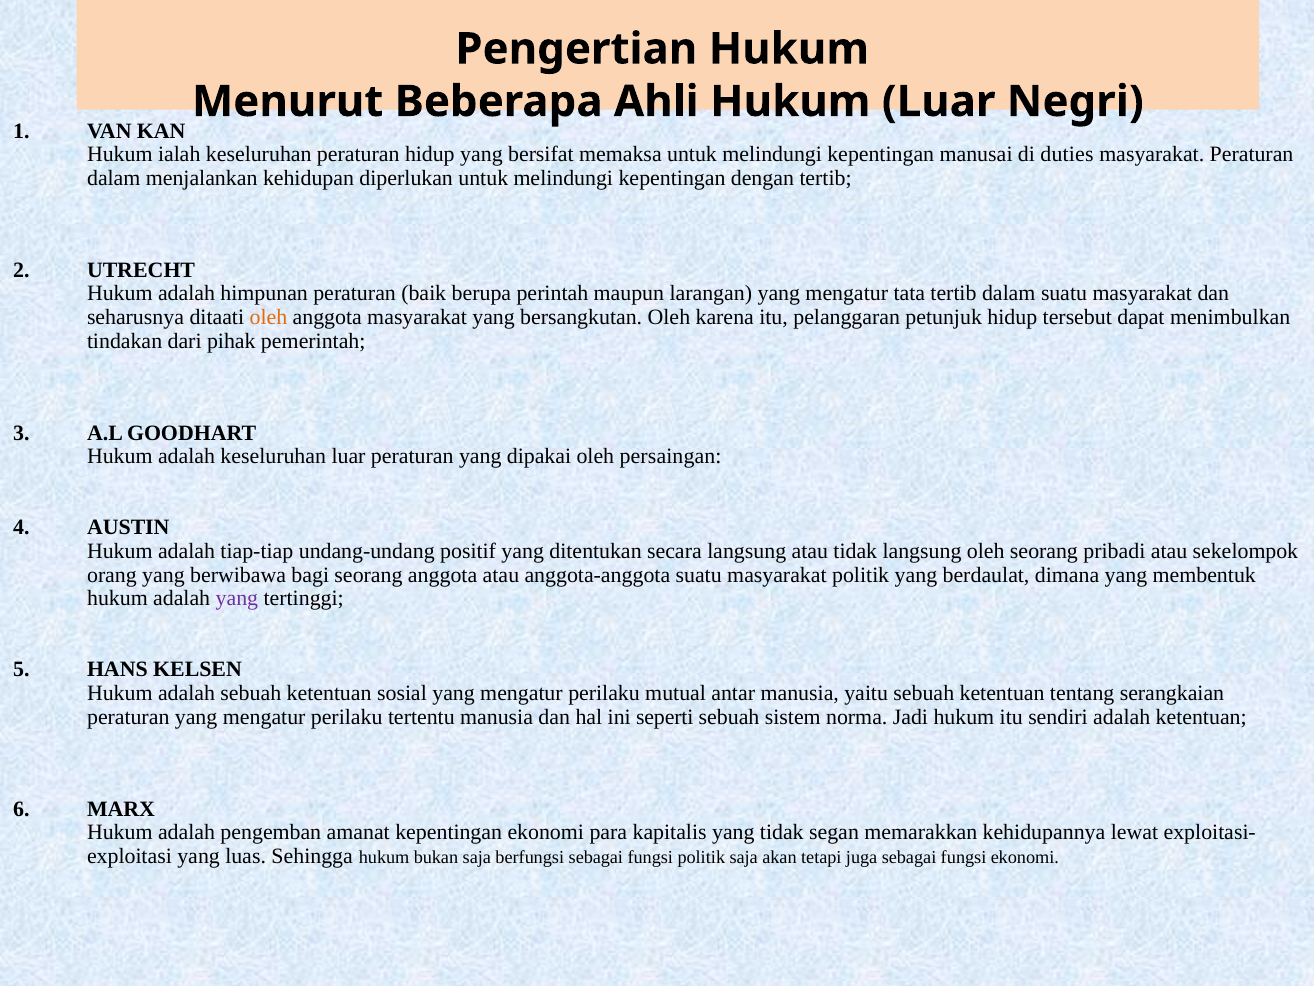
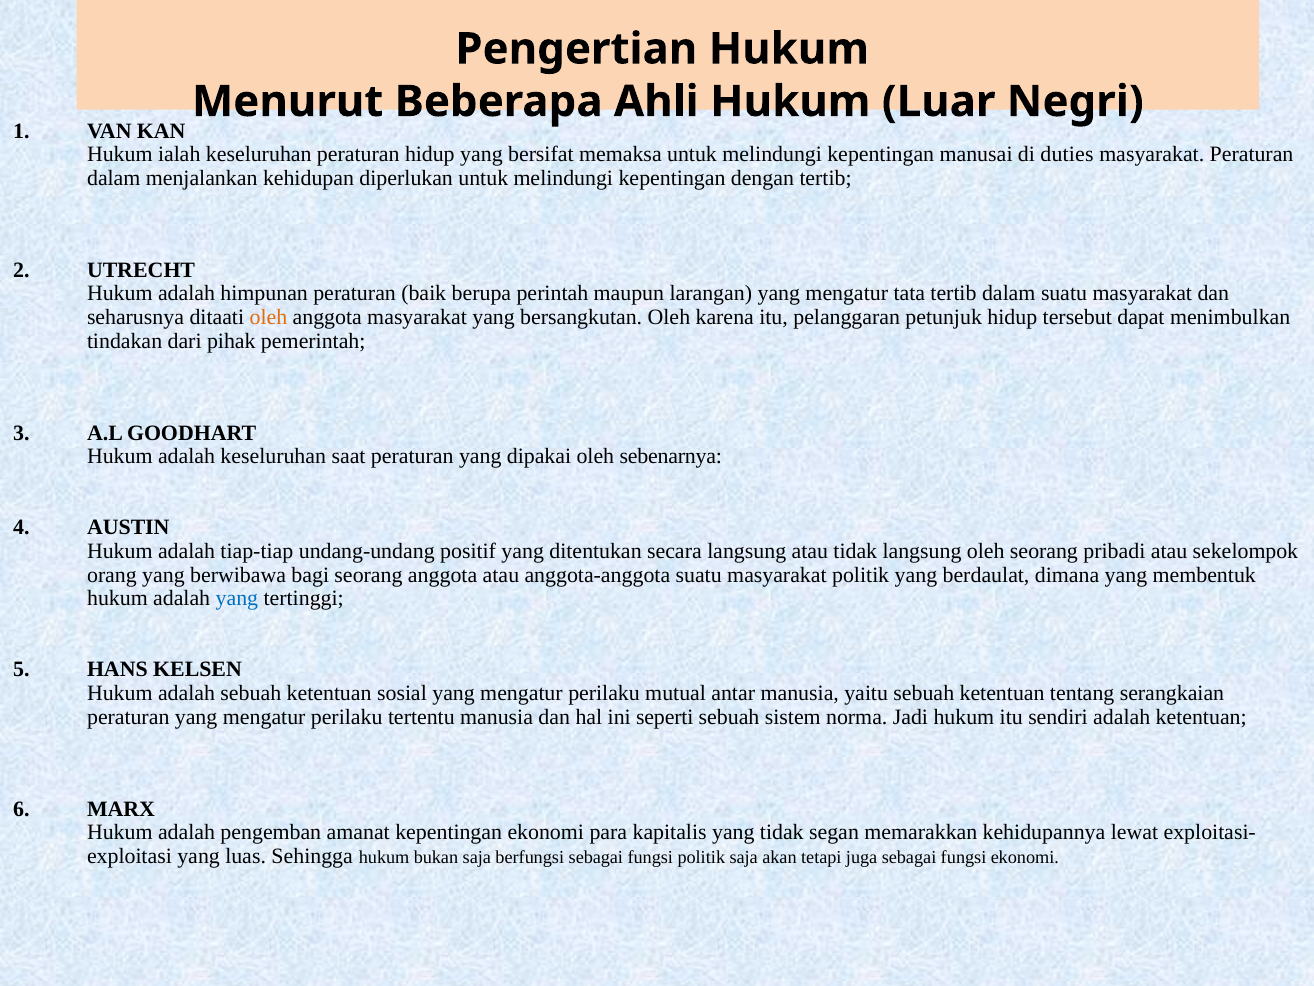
keseluruhan luar: luar -> saat
persaingan: persaingan -> sebenarnya
yang at (237, 598) colour: purple -> blue
